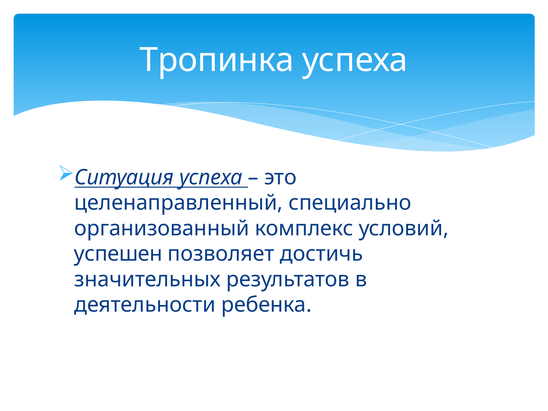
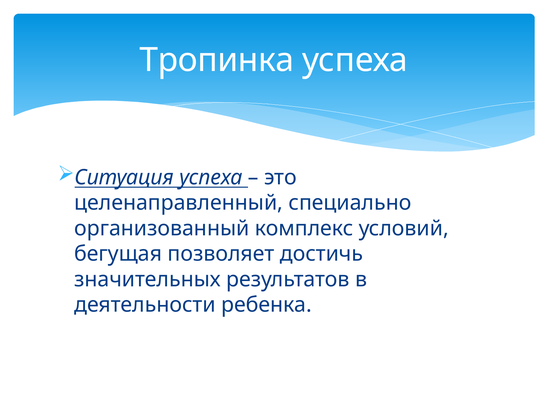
успешен: успешен -> бегущая
